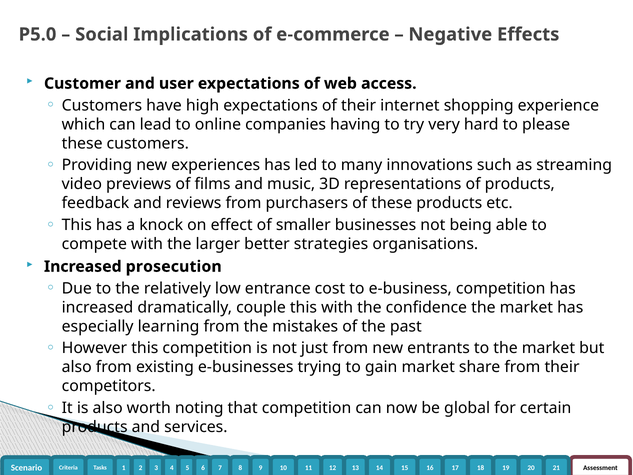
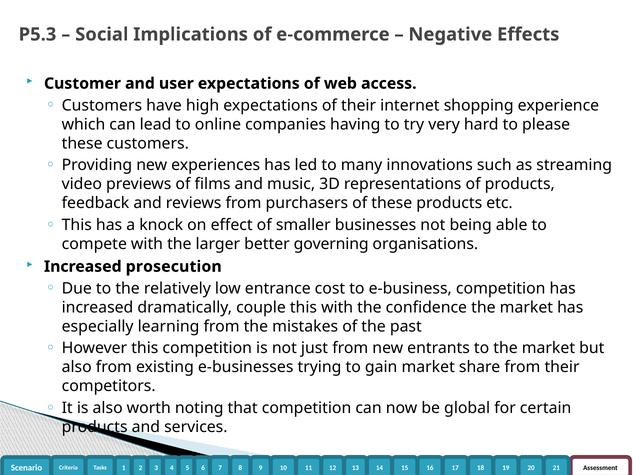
P5.0: P5.0 -> P5.3
strategies: strategies -> governing
